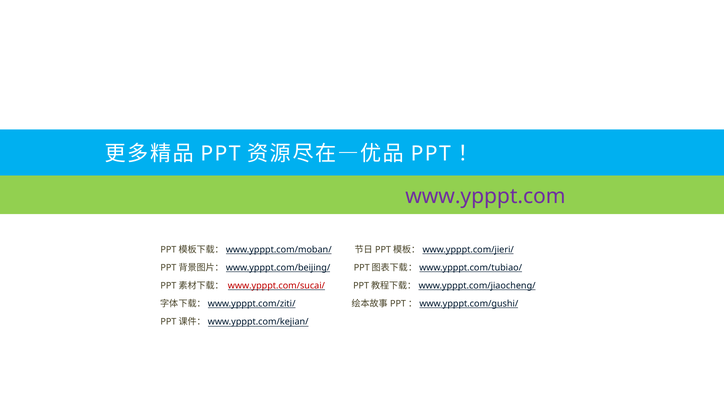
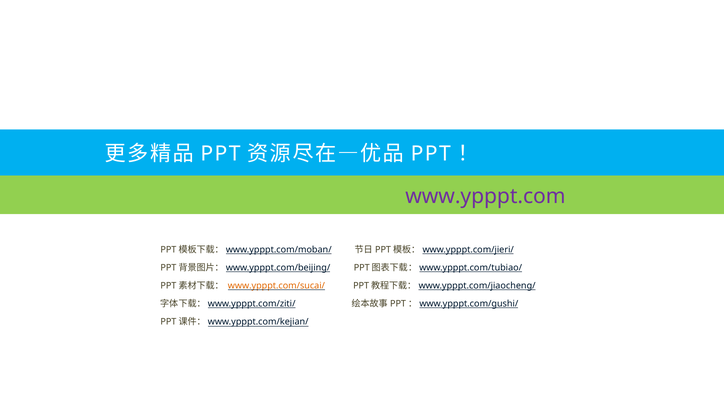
www.ypppt.com/sucai/ colour: red -> orange
